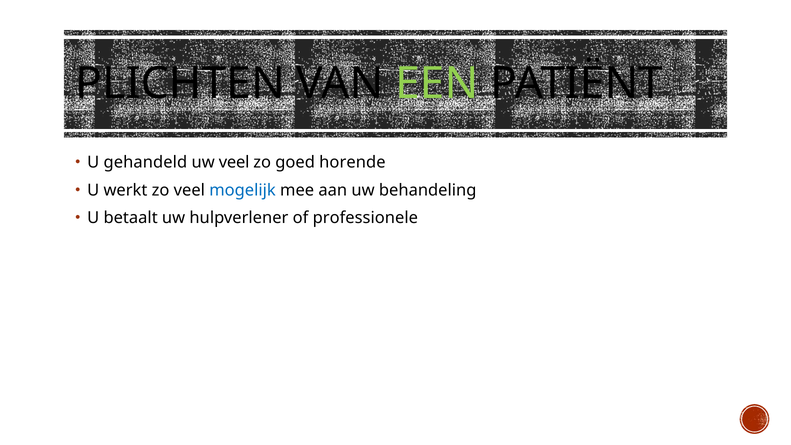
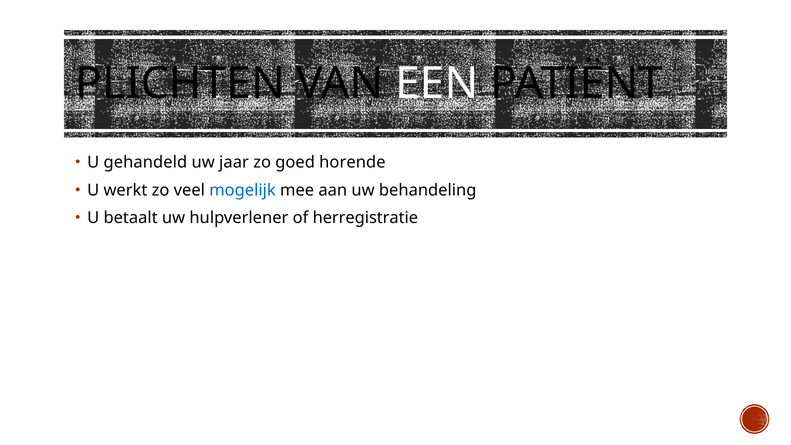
EEN colour: light green -> white
uw veel: veel -> jaar
professionele: professionele -> herregistratie
